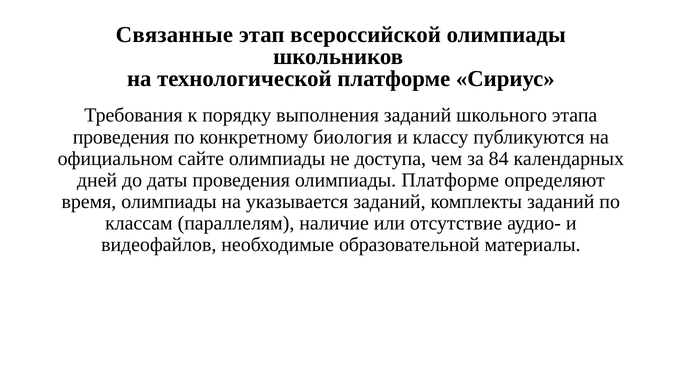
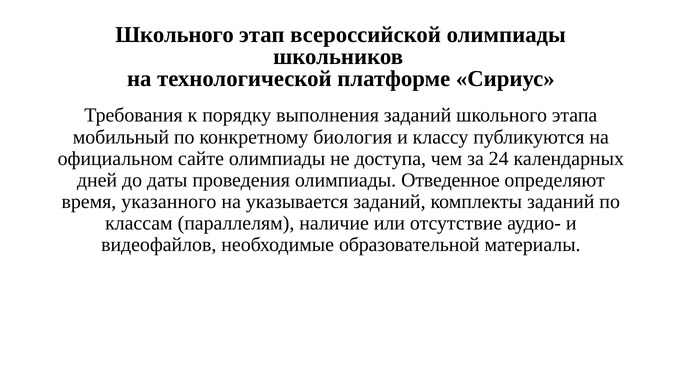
Связанные at (174, 34): Связанные -> Школьного
проведения at (121, 137): проведения -> мобильный
84: 84 -> 24
олимпиады Платформе: Платформе -> Отведенное
время олимпиады: олимпиады -> указанного
